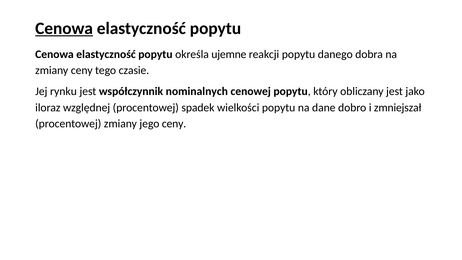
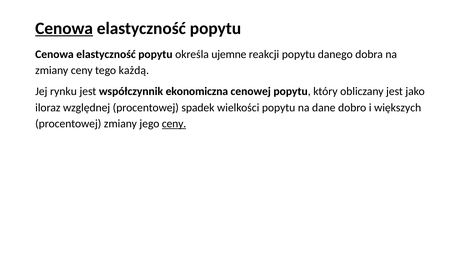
czasie: czasie -> każdą
nominalnych: nominalnych -> ekonomiczna
zmniejszał: zmniejszał -> większych
ceny at (174, 124) underline: none -> present
